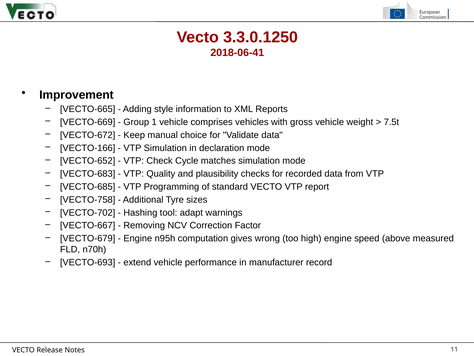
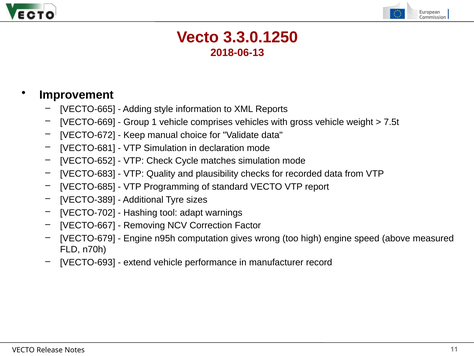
2018-06-41: 2018-06-41 -> 2018-06-13
VECTO-166: VECTO-166 -> VECTO-681
VECTO-758: VECTO-758 -> VECTO-389
